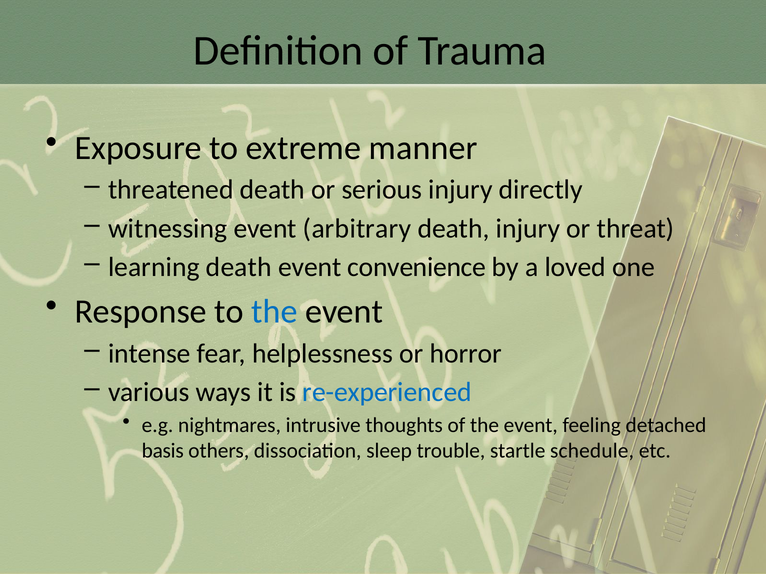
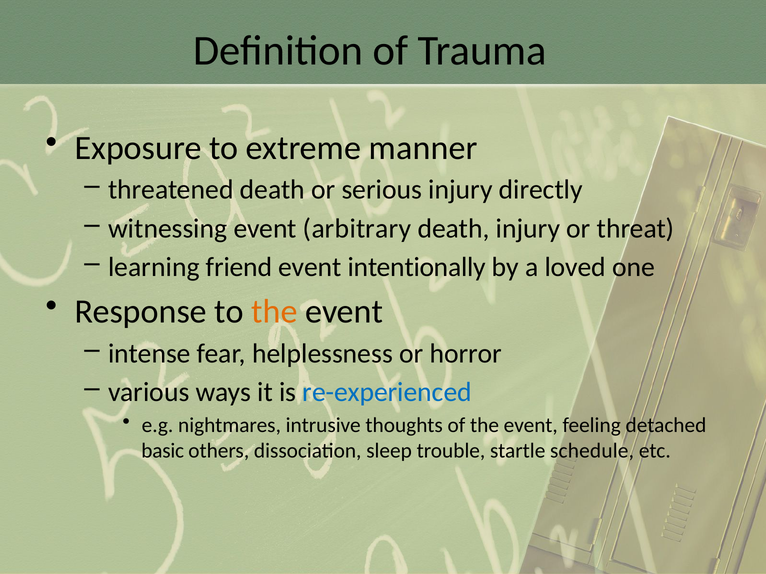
learning death: death -> friend
convenience: convenience -> intentionally
the at (274, 312) colour: blue -> orange
basis: basis -> basic
